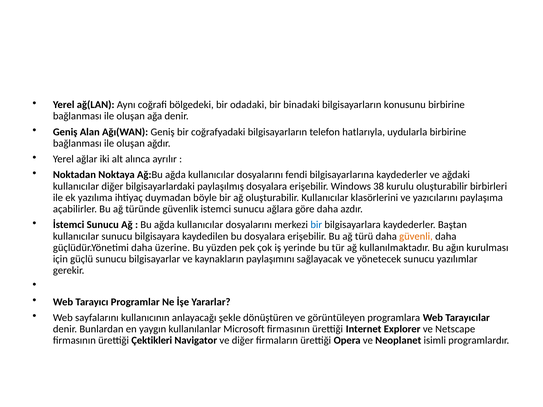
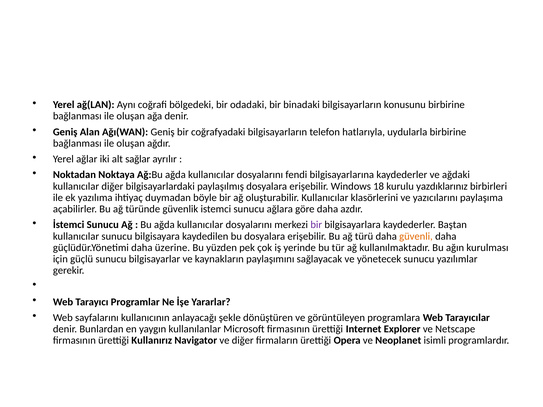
alınca: alınca -> sağlar
38: 38 -> 18
kurulu oluşturabilir: oluşturabilir -> yazdıklarınız
bir at (316, 225) colour: blue -> purple
Çektikleri: Çektikleri -> Kullanırız
